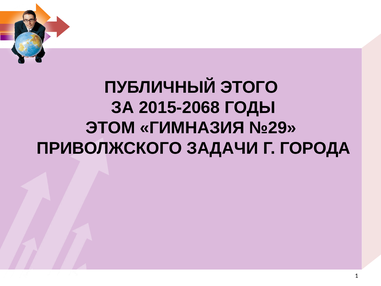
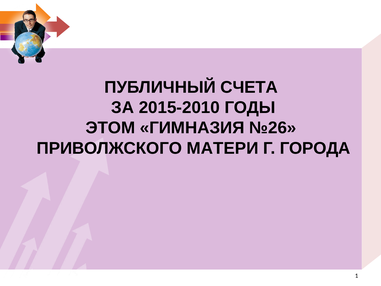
ЭТОГО: ЭТОГО -> СЧЕТА
2015-2068: 2015-2068 -> 2015-2010
№29: №29 -> №26
ЗАДАЧИ: ЗАДАЧИ -> МАТЕРИ
